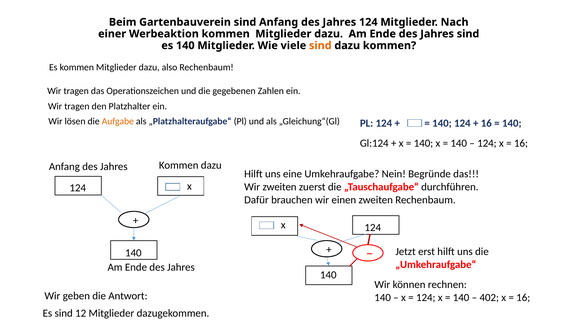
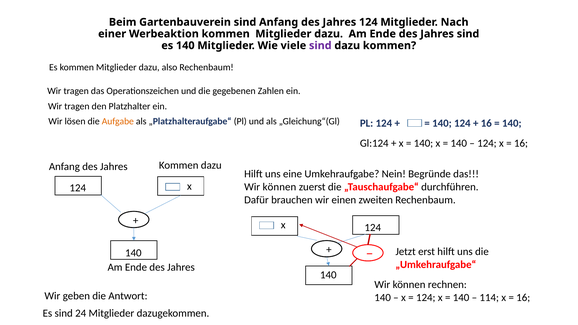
sind at (320, 46) colour: orange -> purple
zweiten at (280, 187): zweiten -> können
402: 402 -> 114
12: 12 -> 24
